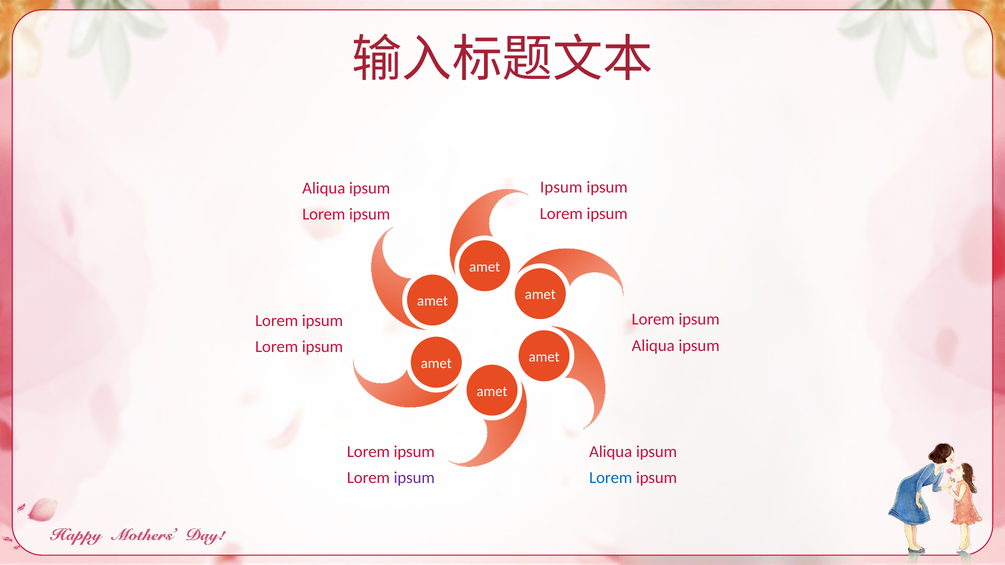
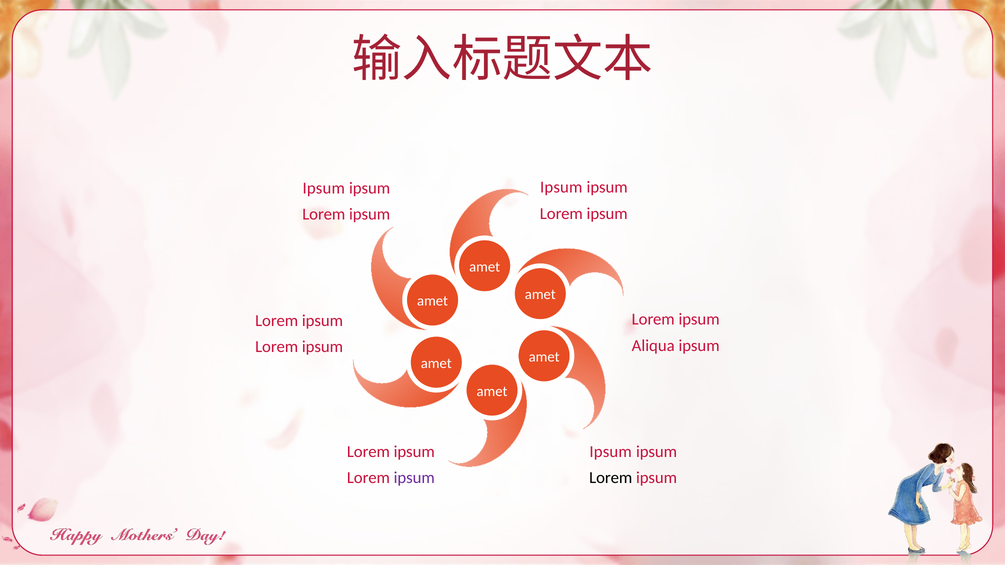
Aliqua at (324, 188): Aliqua -> Ipsum
Aliqua at (611, 452): Aliqua -> Ipsum
Lorem at (611, 478) colour: blue -> black
